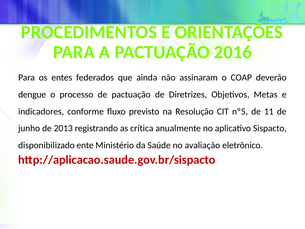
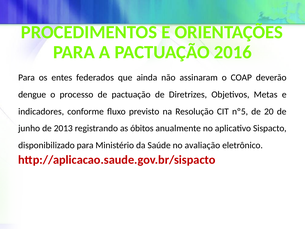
11: 11 -> 20
crítica: crítica -> óbitos
disponibilizado ente: ente -> para
